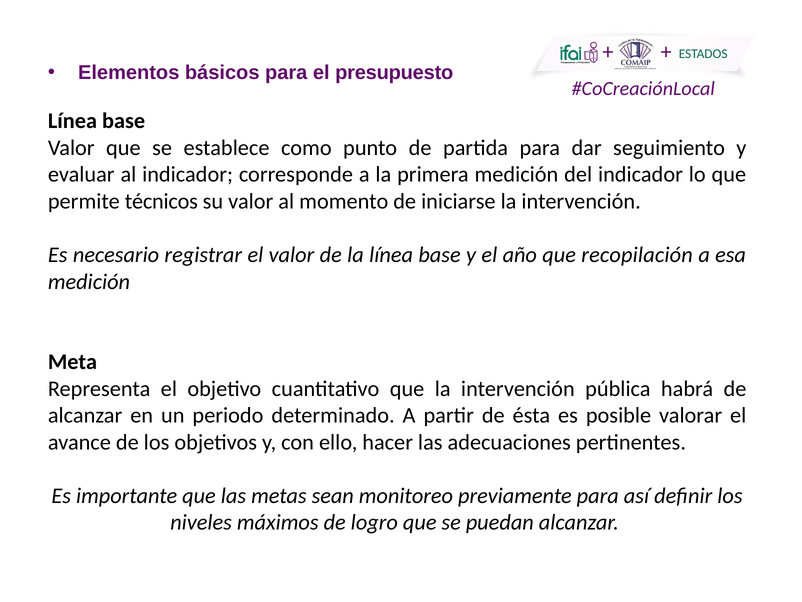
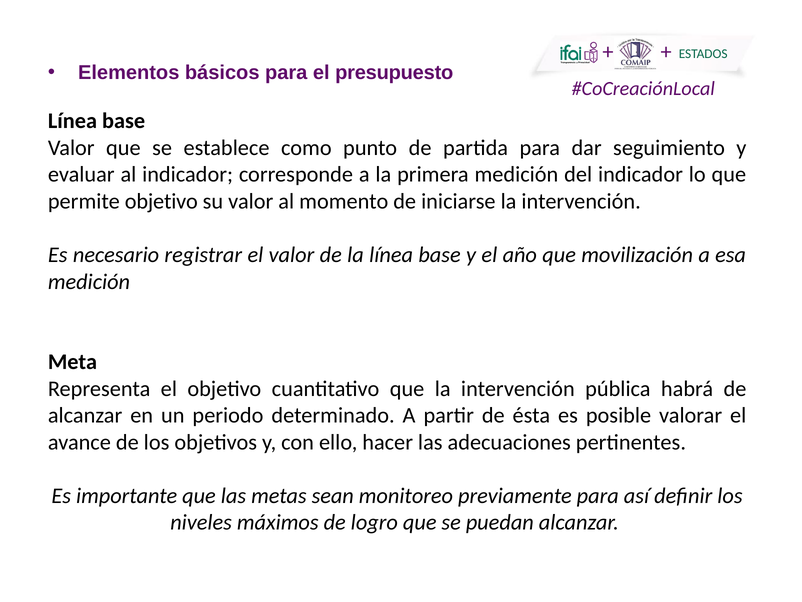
permite técnicos: técnicos -> objetivo
recopilación: recopilación -> movilización
